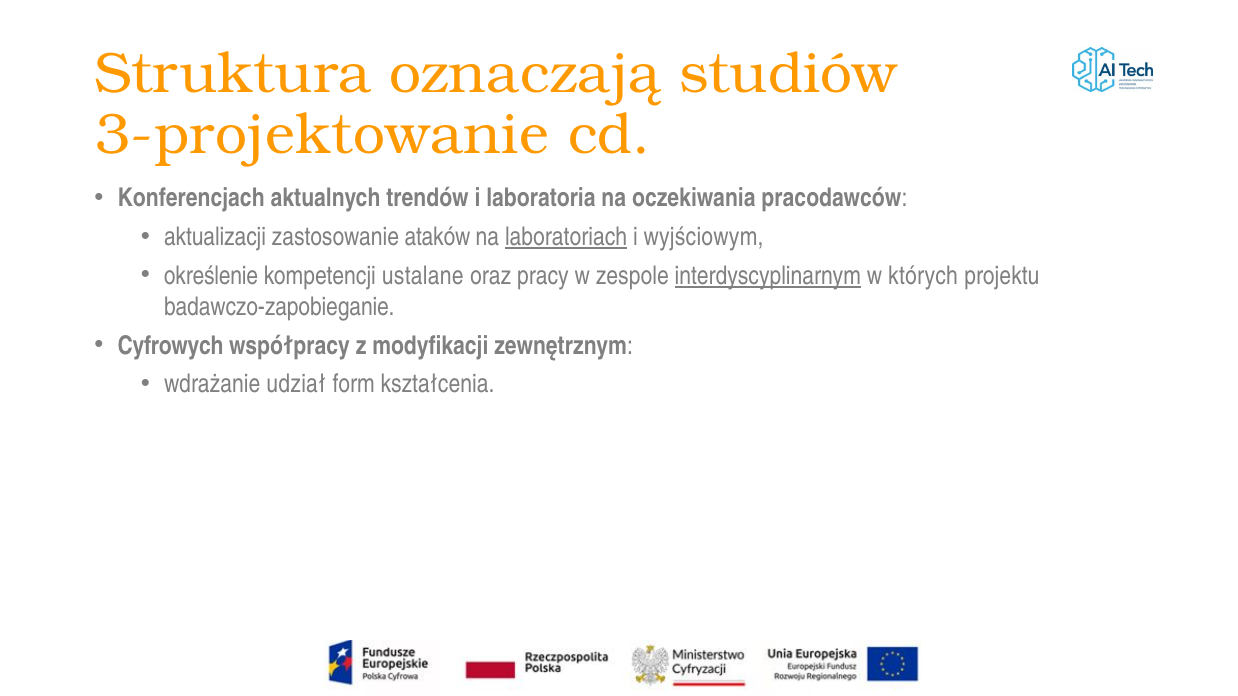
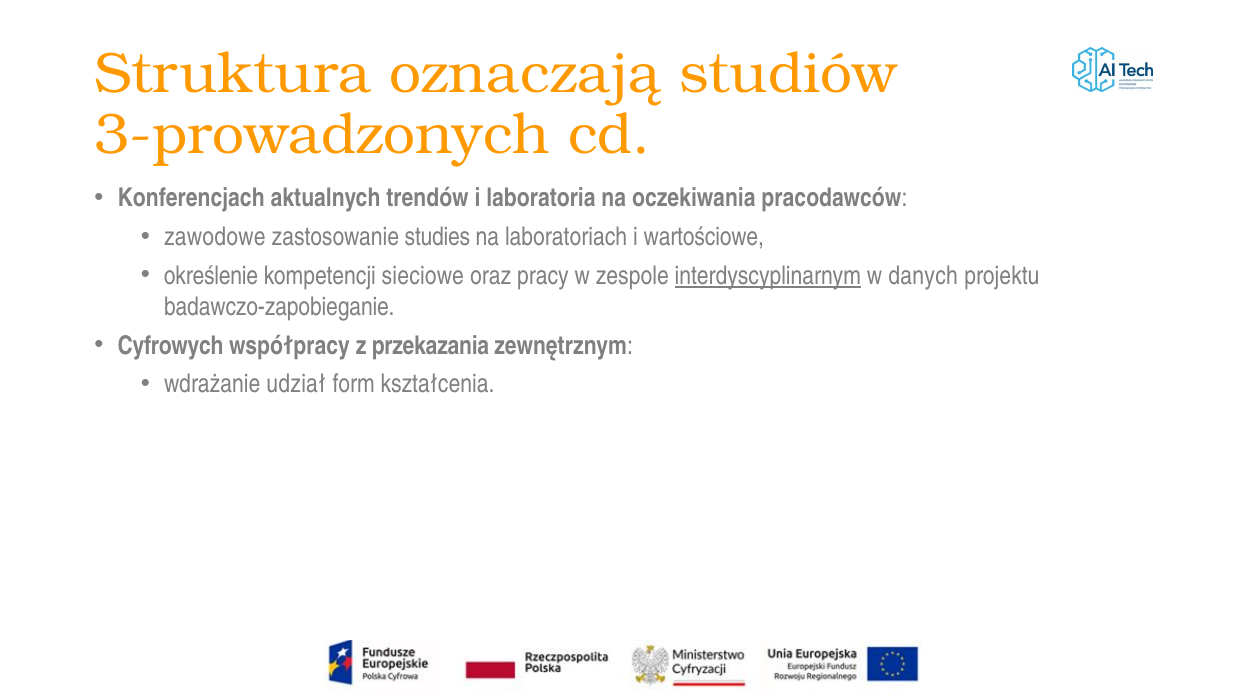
3-projektowanie: 3-projektowanie -> 3-prowadzonych
aktualizacji: aktualizacji -> zawodowe
ataków: ataków -> studies
laboratoriach underline: present -> none
wyjściowym: wyjściowym -> wartościowe
ustalane: ustalane -> sieciowe
których: których -> danych
modyfikacji: modyfikacji -> przekazania
